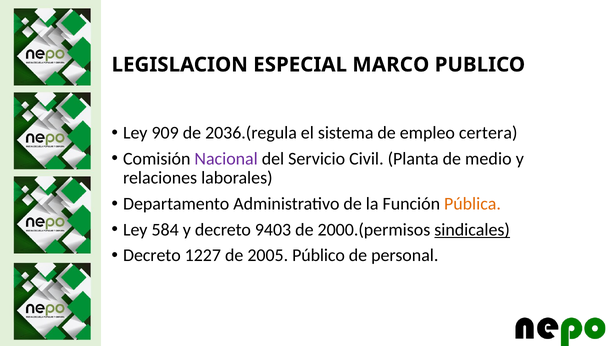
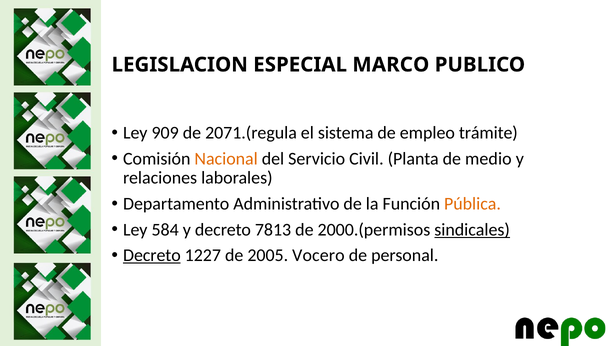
2036.(regula: 2036.(regula -> 2071.(regula
certera: certera -> trámite
Nacional colour: purple -> orange
9403: 9403 -> 7813
Decreto at (152, 255) underline: none -> present
Público: Público -> Vocero
